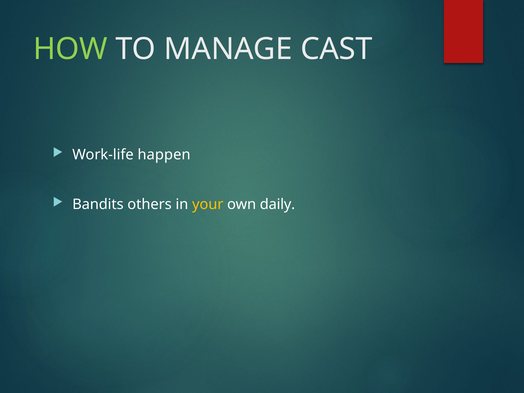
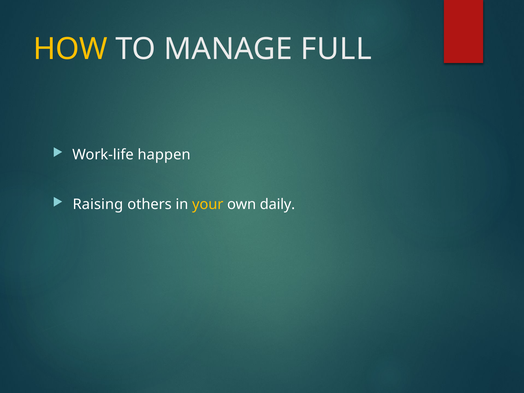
HOW colour: light green -> yellow
CAST: CAST -> FULL
Bandits: Bandits -> Raising
